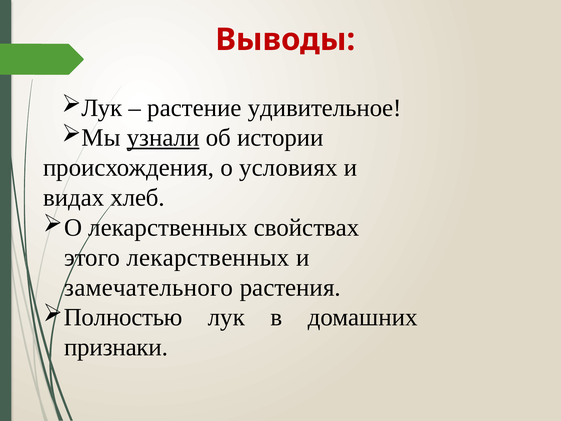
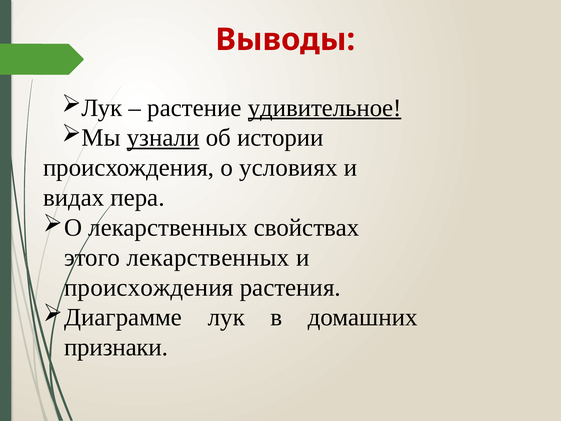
удивительное underline: none -> present
хлеб: хлеб -> пера
замечательного at (149, 287): замечательного -> происхождения
Полностью: Полностью -> Диаграмме
